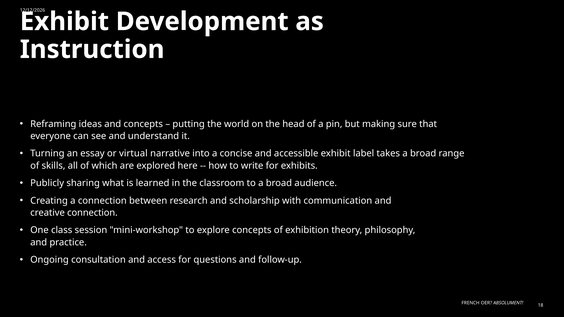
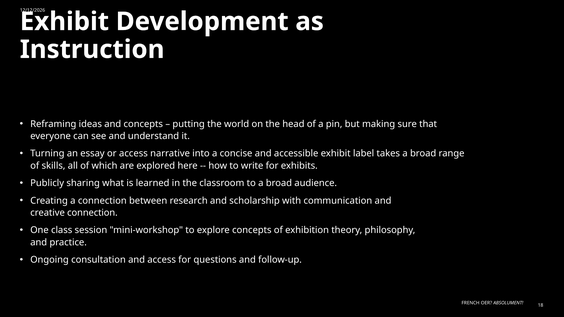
or virtual: virtual -> access
